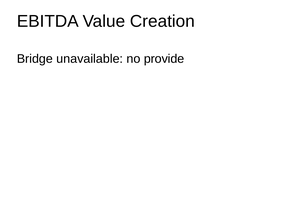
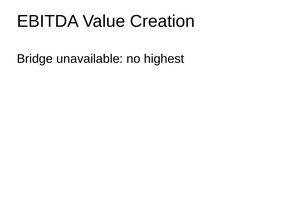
provide: provide -> highest
